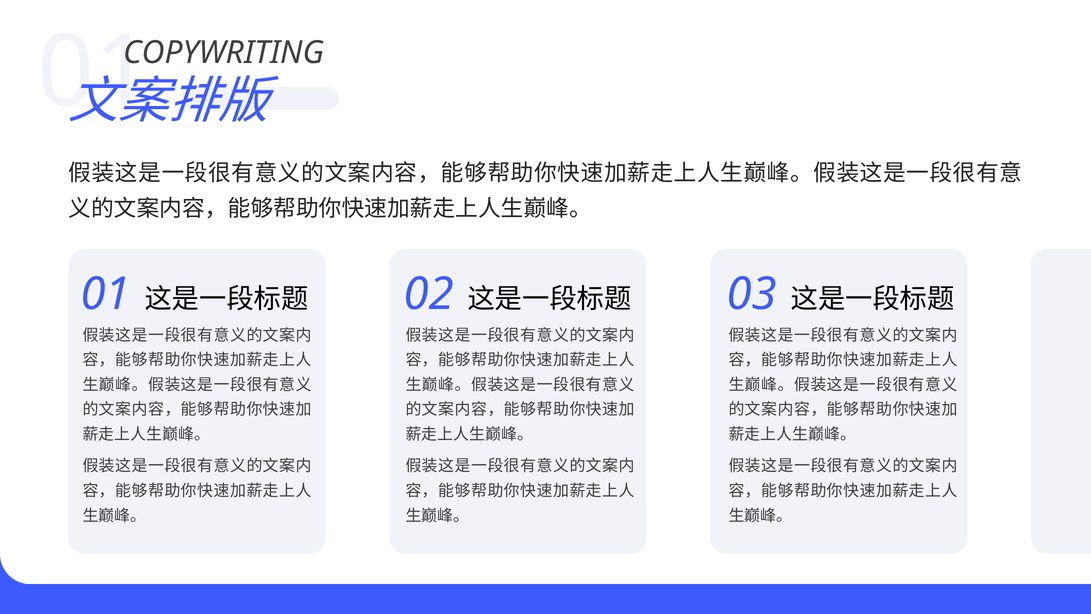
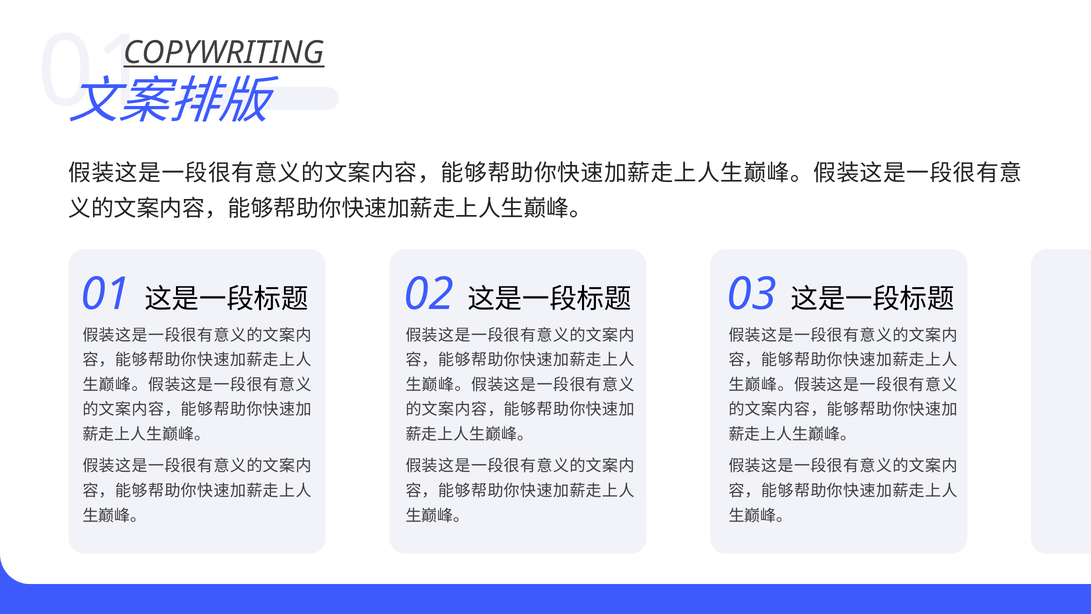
COPYWRITING underline: none -> present
